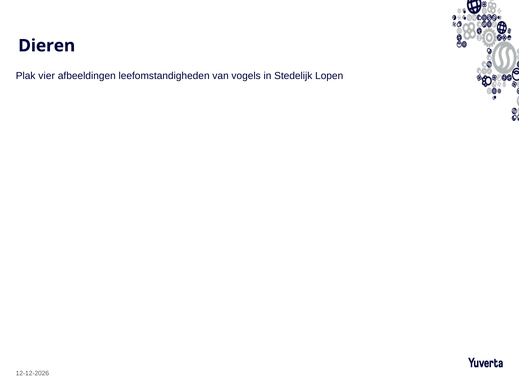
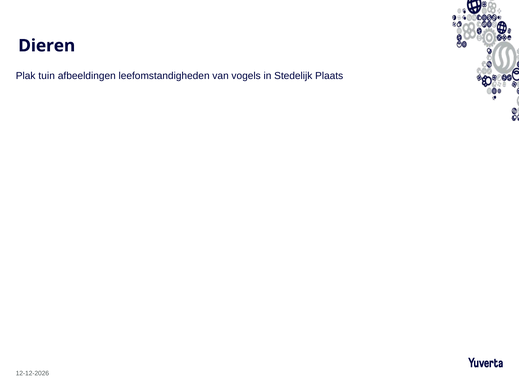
vier: vier -> tuin
Lopen: Lopen -> Plaats
